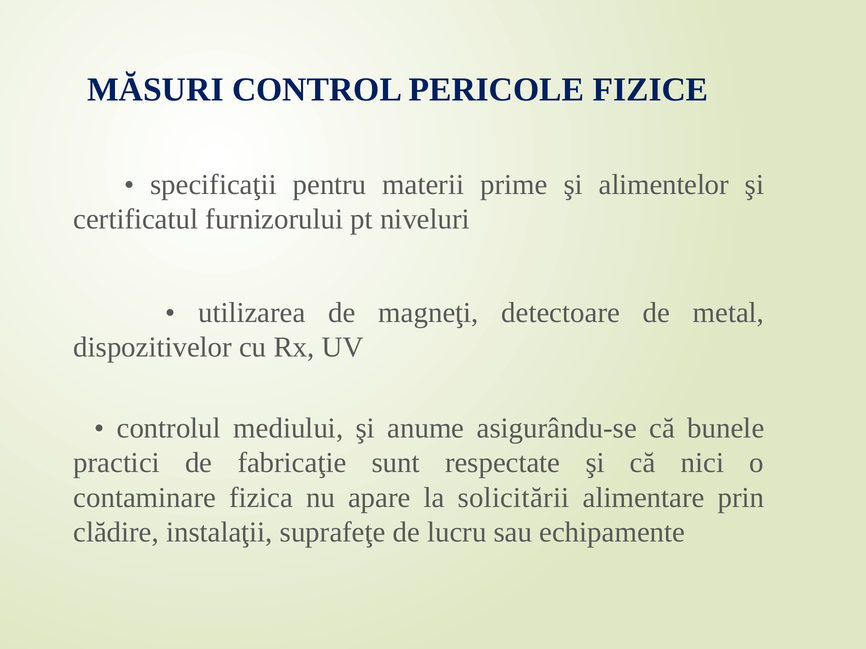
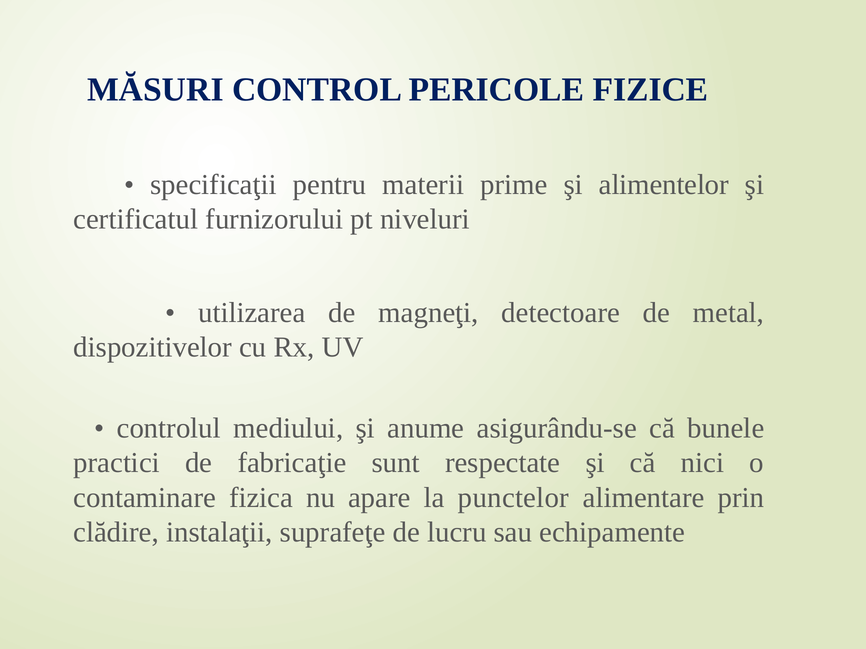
solicitării: solicitării -> punctelor
